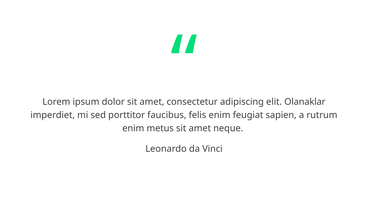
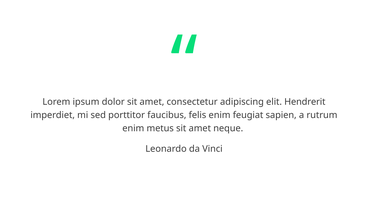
Olanaklar: Olanaklar -> Hendrerit
